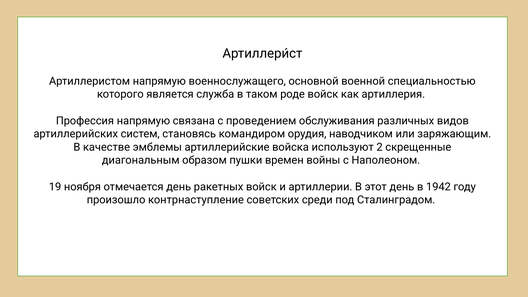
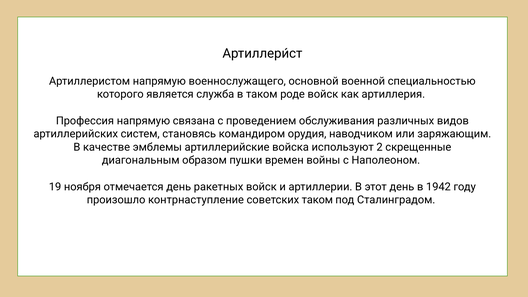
советских среди: среди -> таком
